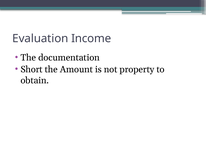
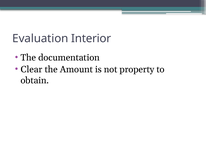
Income: Income -> Interior
Short: Short -> Clear
